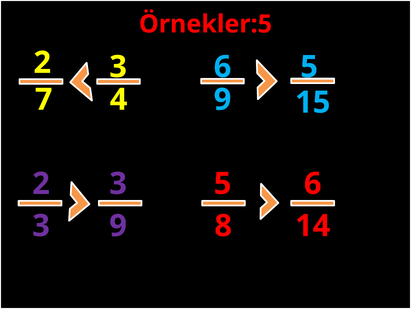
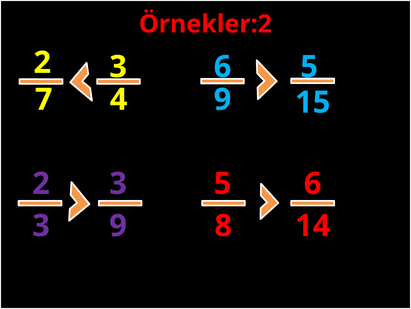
Örnekler:5: Örnekler:5 -> Örnekler:2
